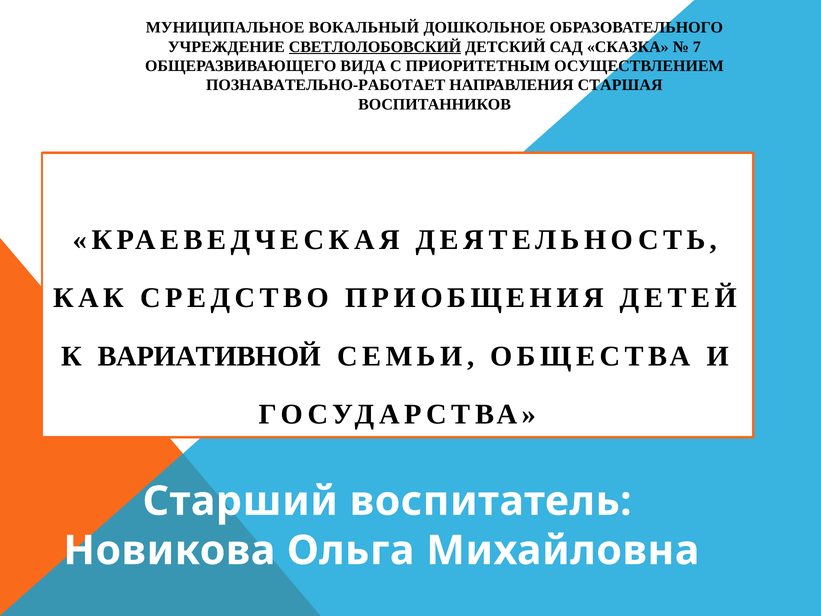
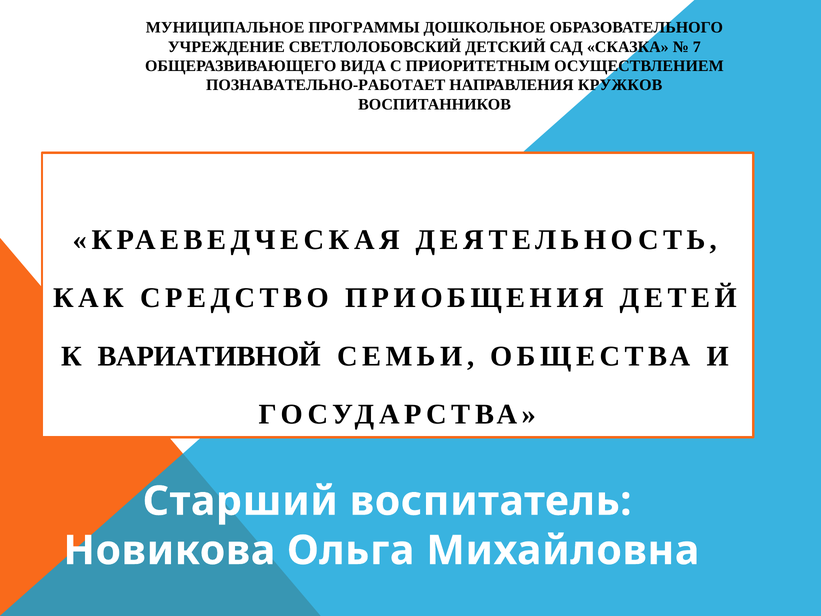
ВОКАЛЬНЫЙ: ВОКАЛЬНЫЙ -> ПРОГРАММЫ
СВЕТЛОЛОБОВСКИЙ underline: present -> none
СТАРШАЯ: СТАРШАЯ -> КРУЖКОВ
